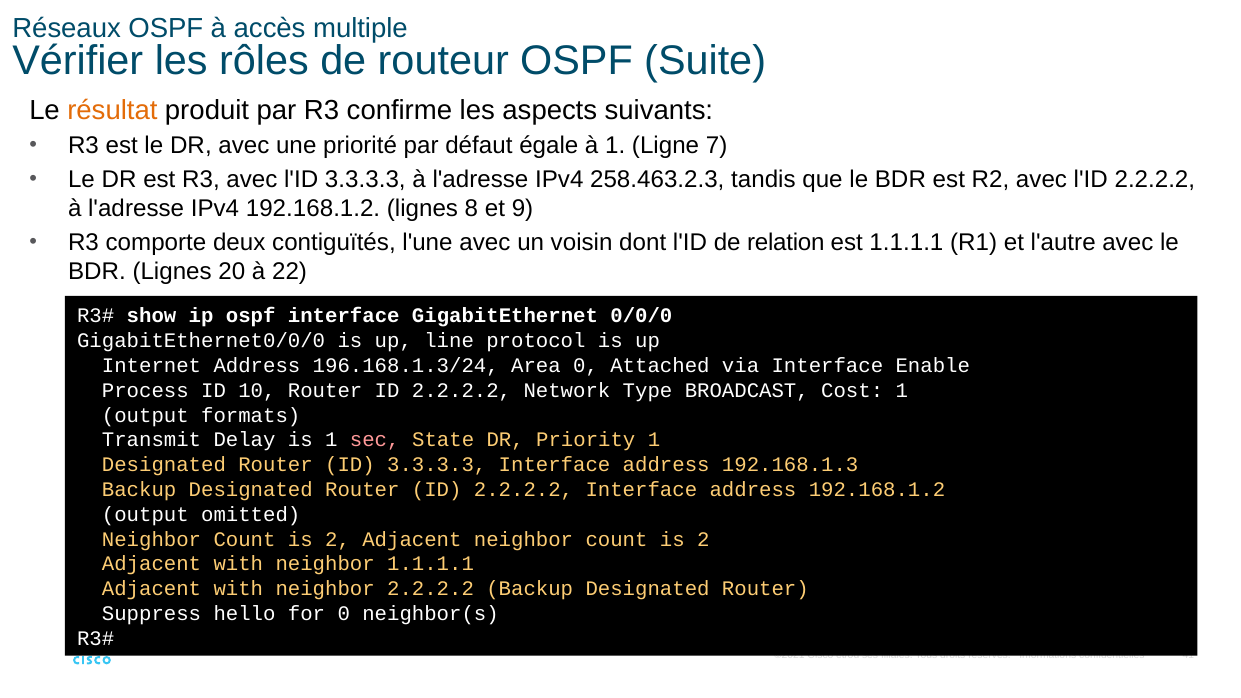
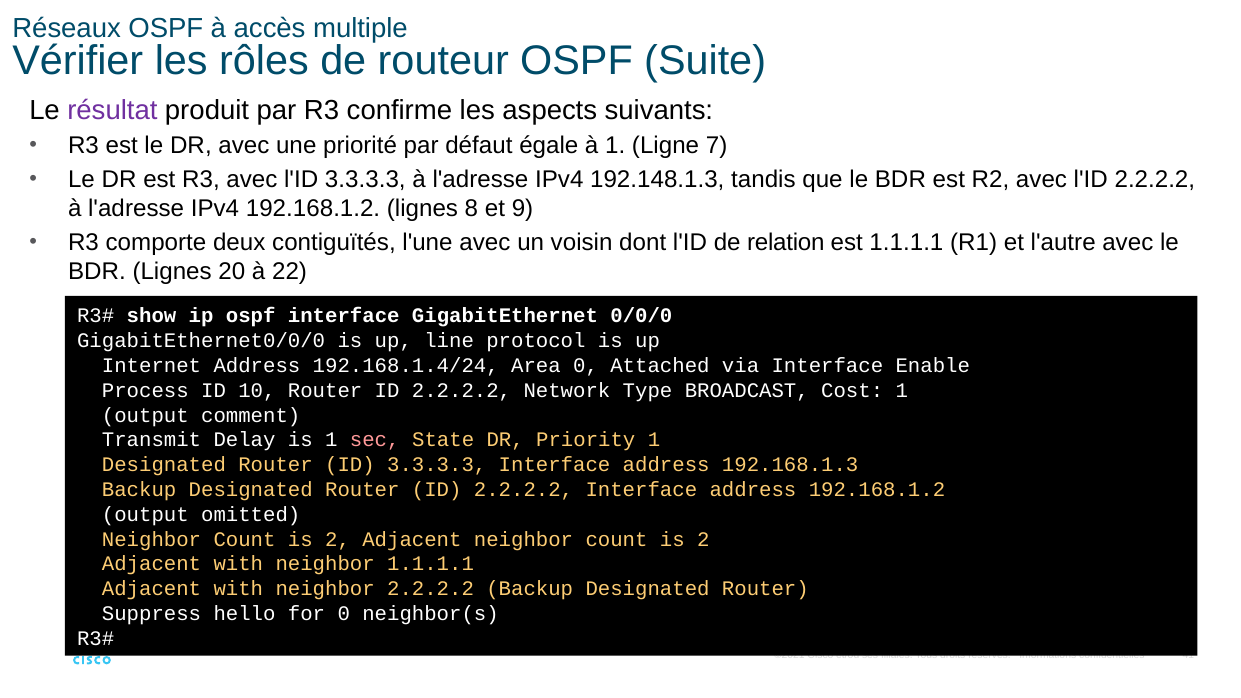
résultat colour: orange -> purple
258.463.2.3: 258.463.2.3 -> 192.148.1.3
196.168.1.3/24: 196.168.1.3/24 -> 192.168.1.4/24
formats: formats -> comment
